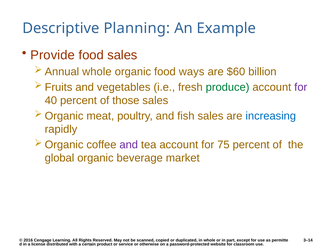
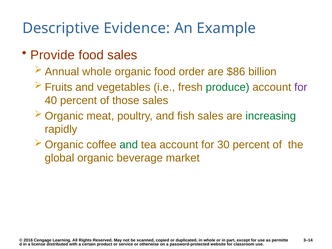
Planning: Planning -> Evidence
ways: ways -> order
$60: $60 -> $86
increasing colour: blue -> green
and at (129, 145) colour: purple -> green
75: 75 -> 30
